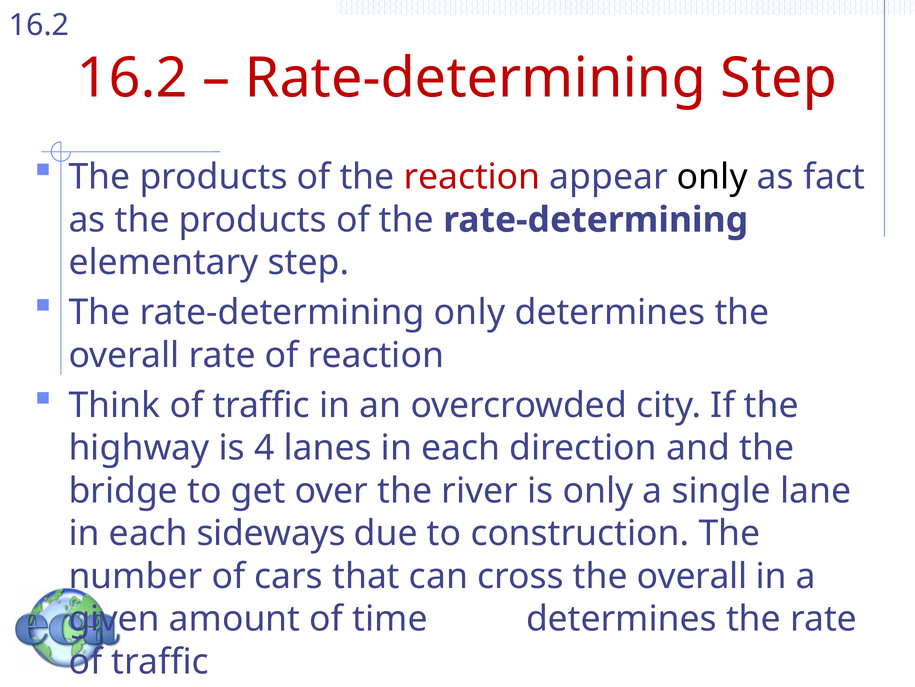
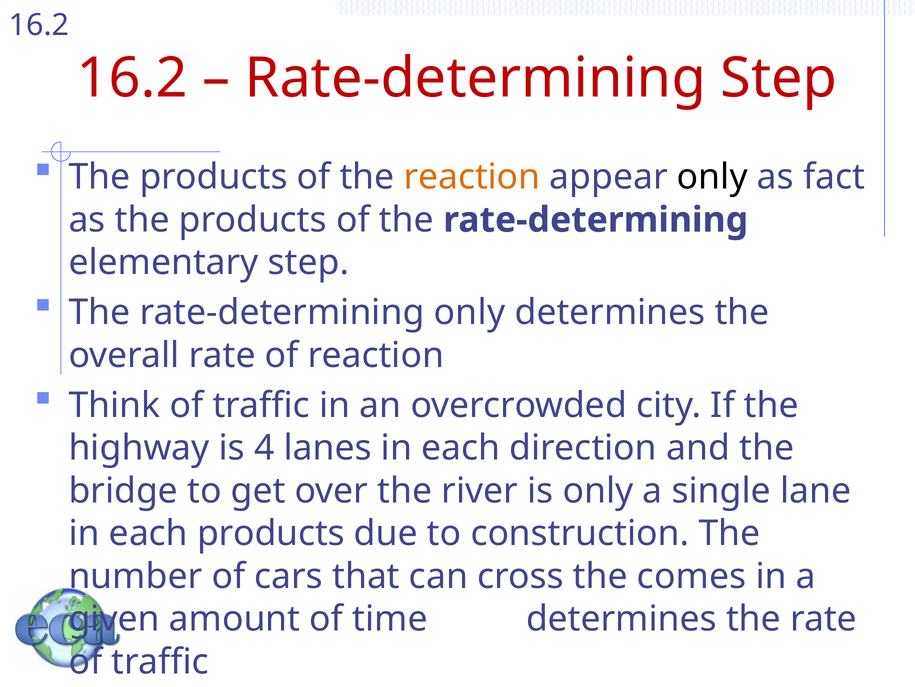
reaction at (472, 177) colour: red -> orange
each sideways: sideways -> products
cross the overall: overall -> comes
